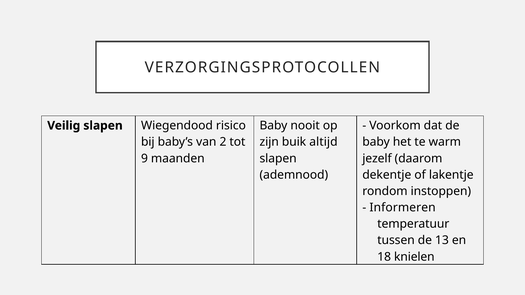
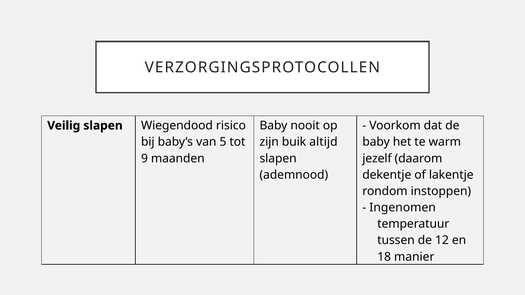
2: 2 -> 5
Informeren: Informeren -> Ingenomen
13: 13 -> 12
knielen: knielen -> manier
